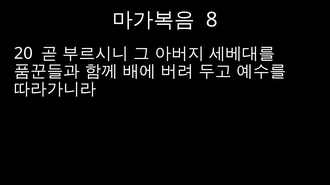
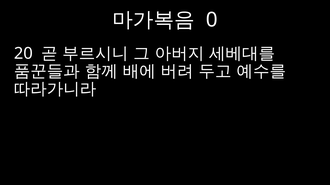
8: 8 -> 0
